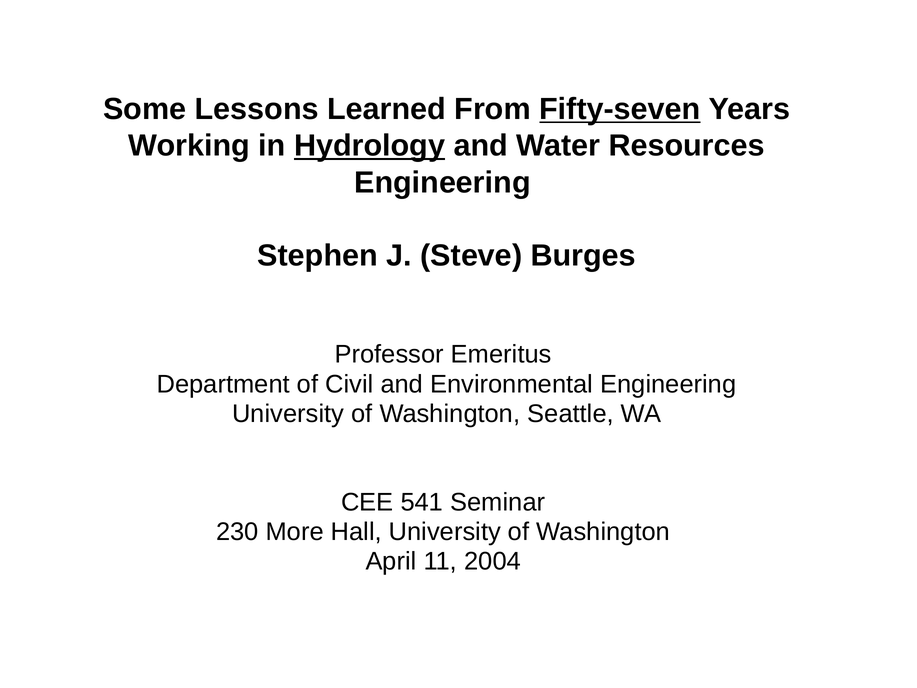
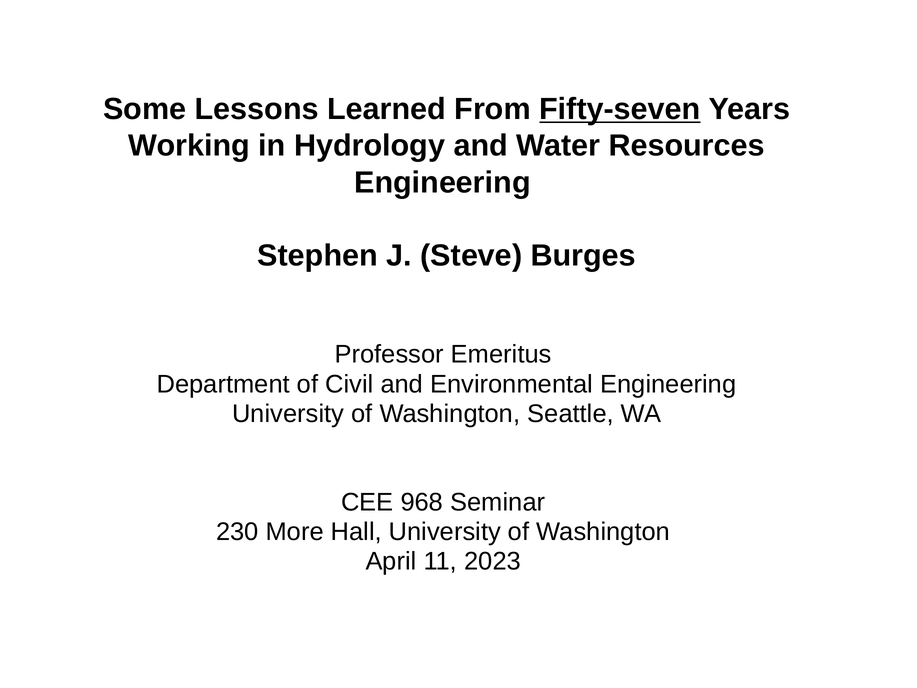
Hydrology underline: present -> none
541: 541 -> 968
2004: 2004 -> 2023
